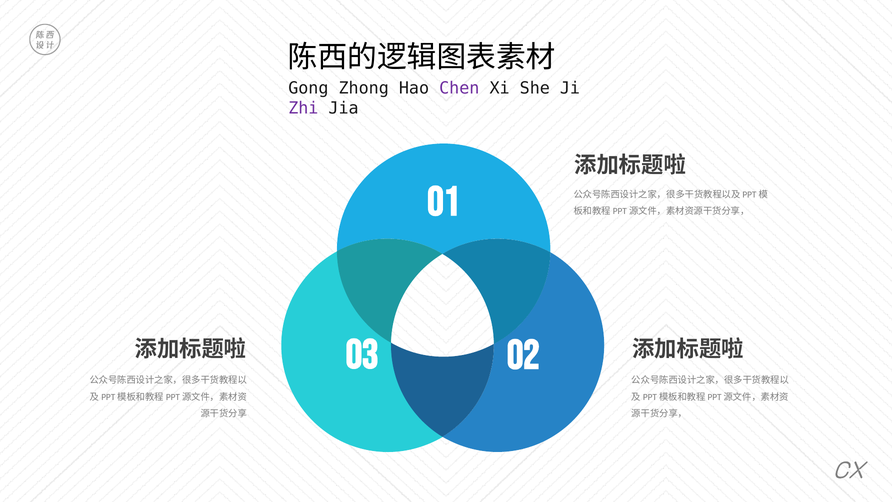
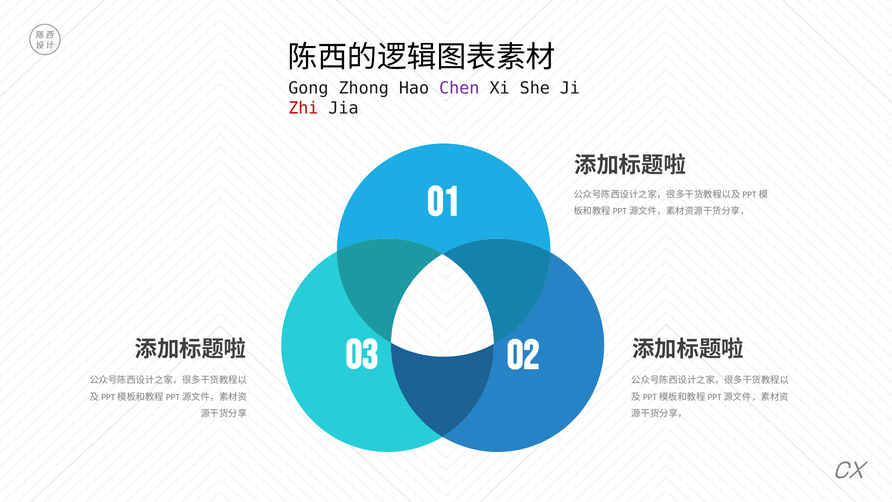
Zhi colour: purple -> red
